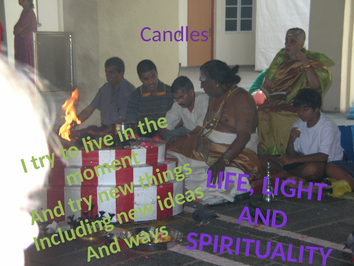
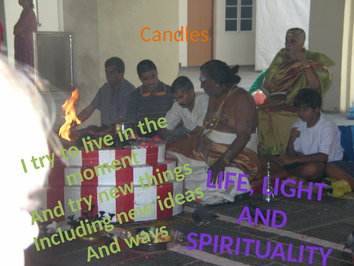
Candles colour: purple -> orange
